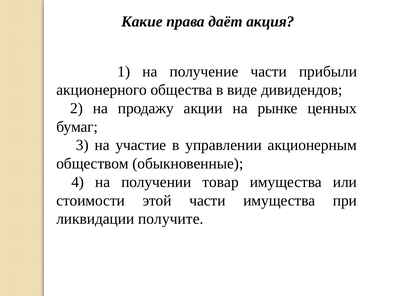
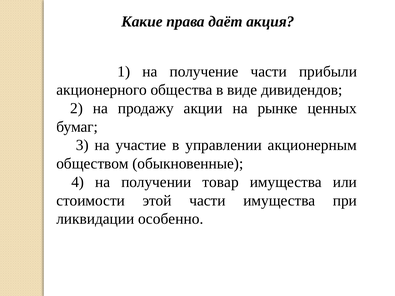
получите: получите -> особенно
